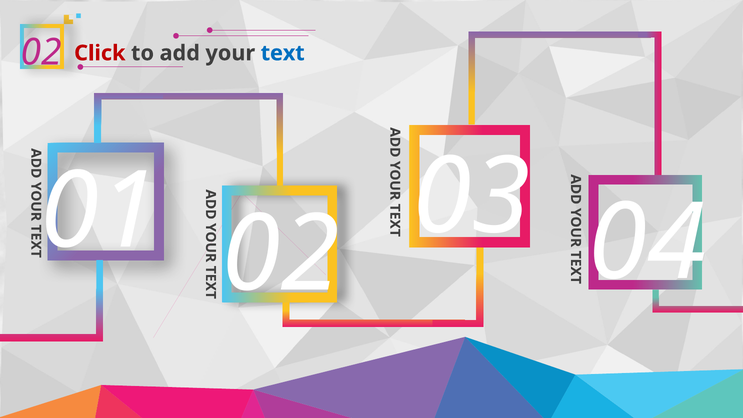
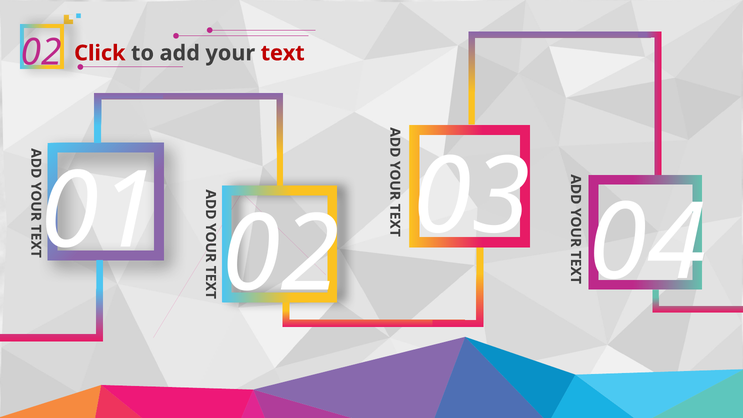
text colour: blue -> red
